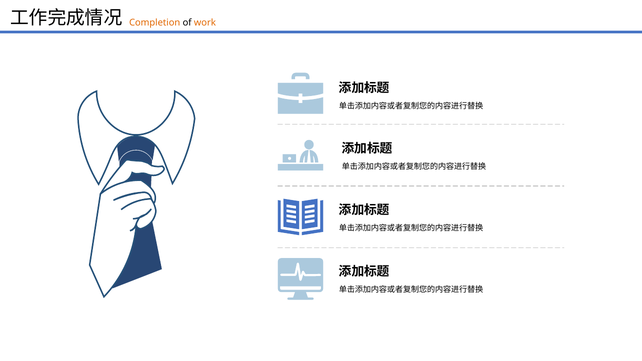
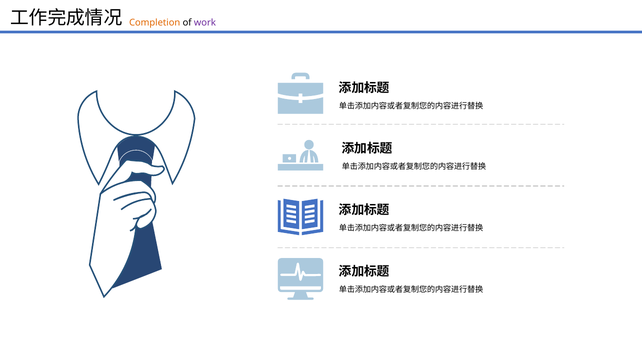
work colour: orange -> purple
